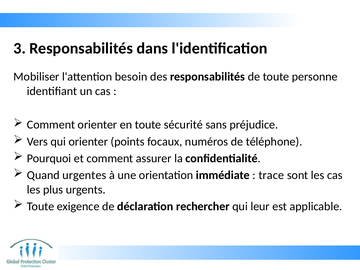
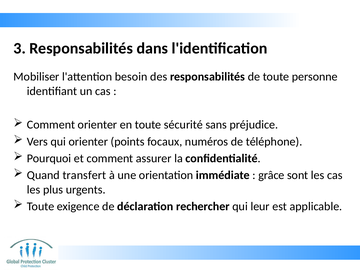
urgentes: urgentes -> transfert
trace: trace -> grâce
